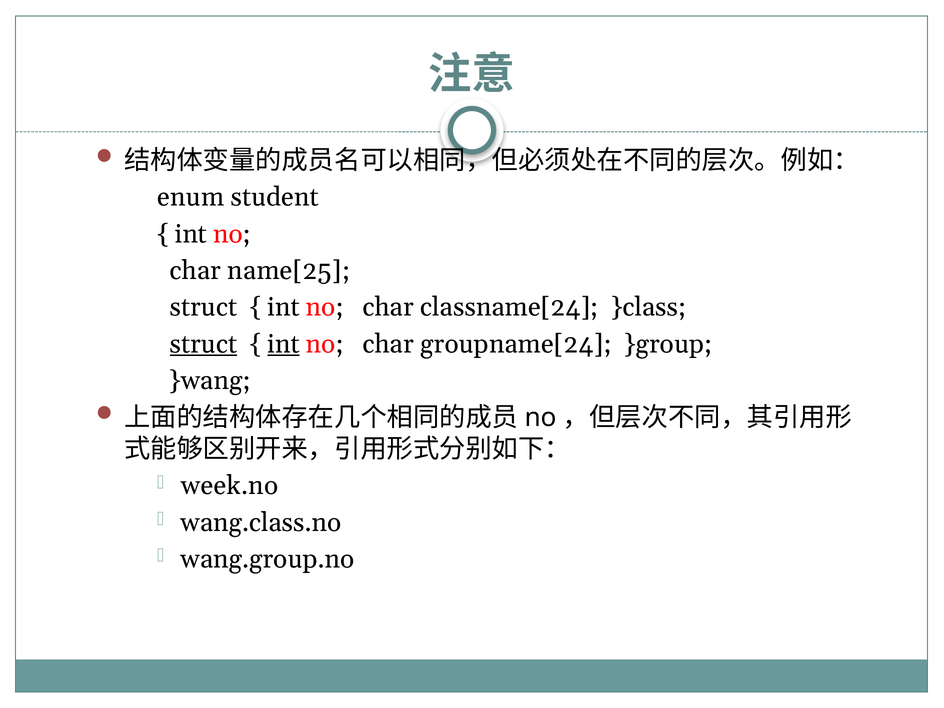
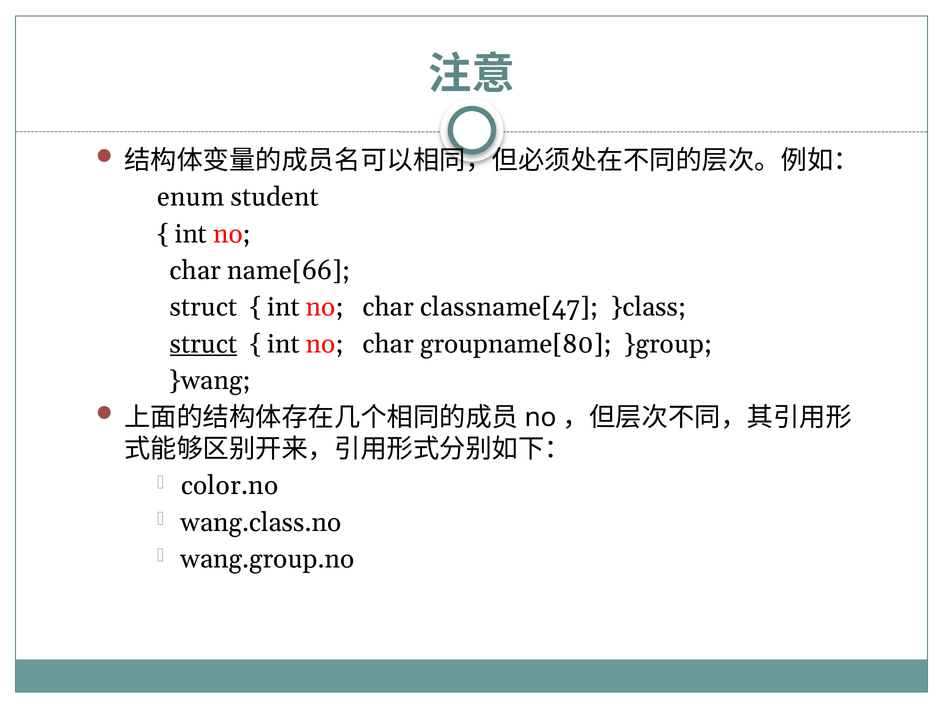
name[25: name[25 -> name[66
classname[24: classname[24 -> classname[47
int at (283, 344) underline: present -> none
groupname[24: groupname[24 -> groupname[80
week.no: week.no -> color.no
